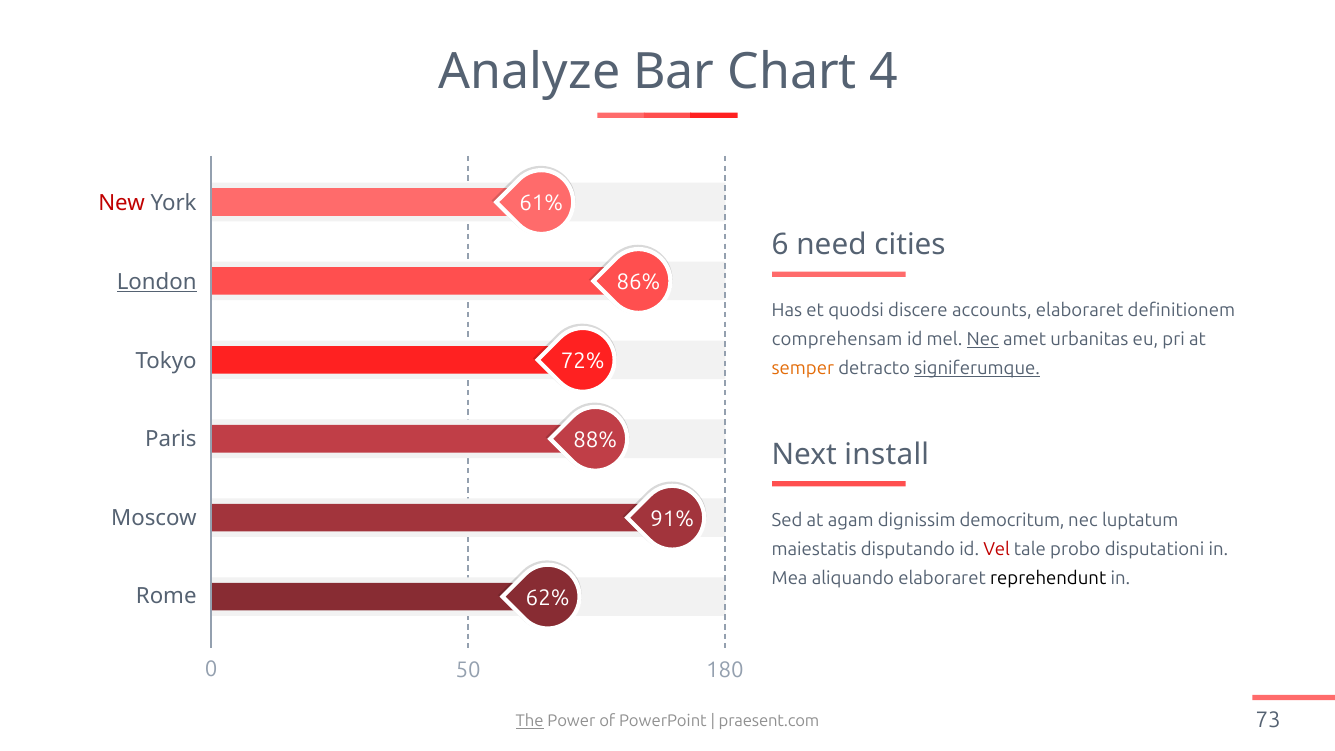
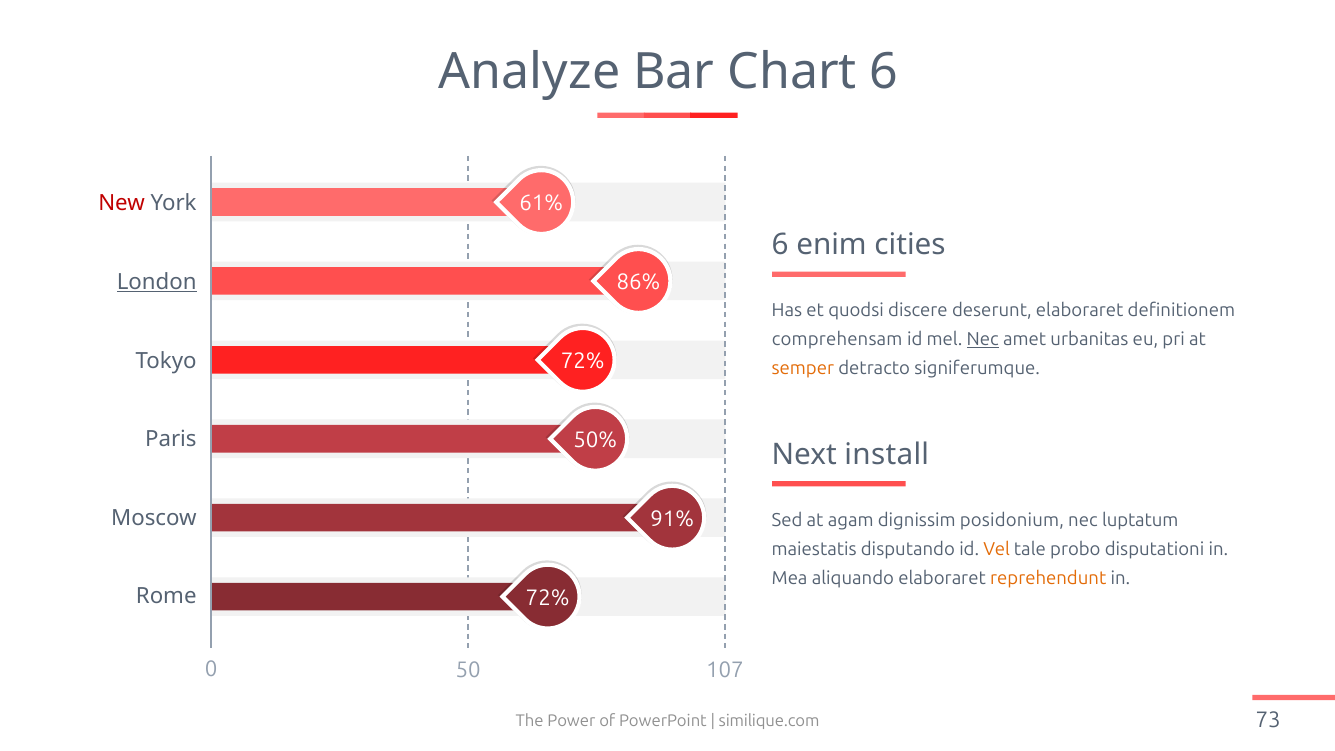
Chart 4: 4 -> 6
need: need -> enim
accounts: accounts -> deserunt
signiferumque underline: present -> none
88%: 88% -> 50%
democritum: democritum -> posidonium
Vel colour: red -> orange
reprehendunt colour: black -> orange
62% at (548, 598): 62% -> 72%
180: 180 -> 107
The underline: present -> none
praesent.com: praesent.com -> similique.com
